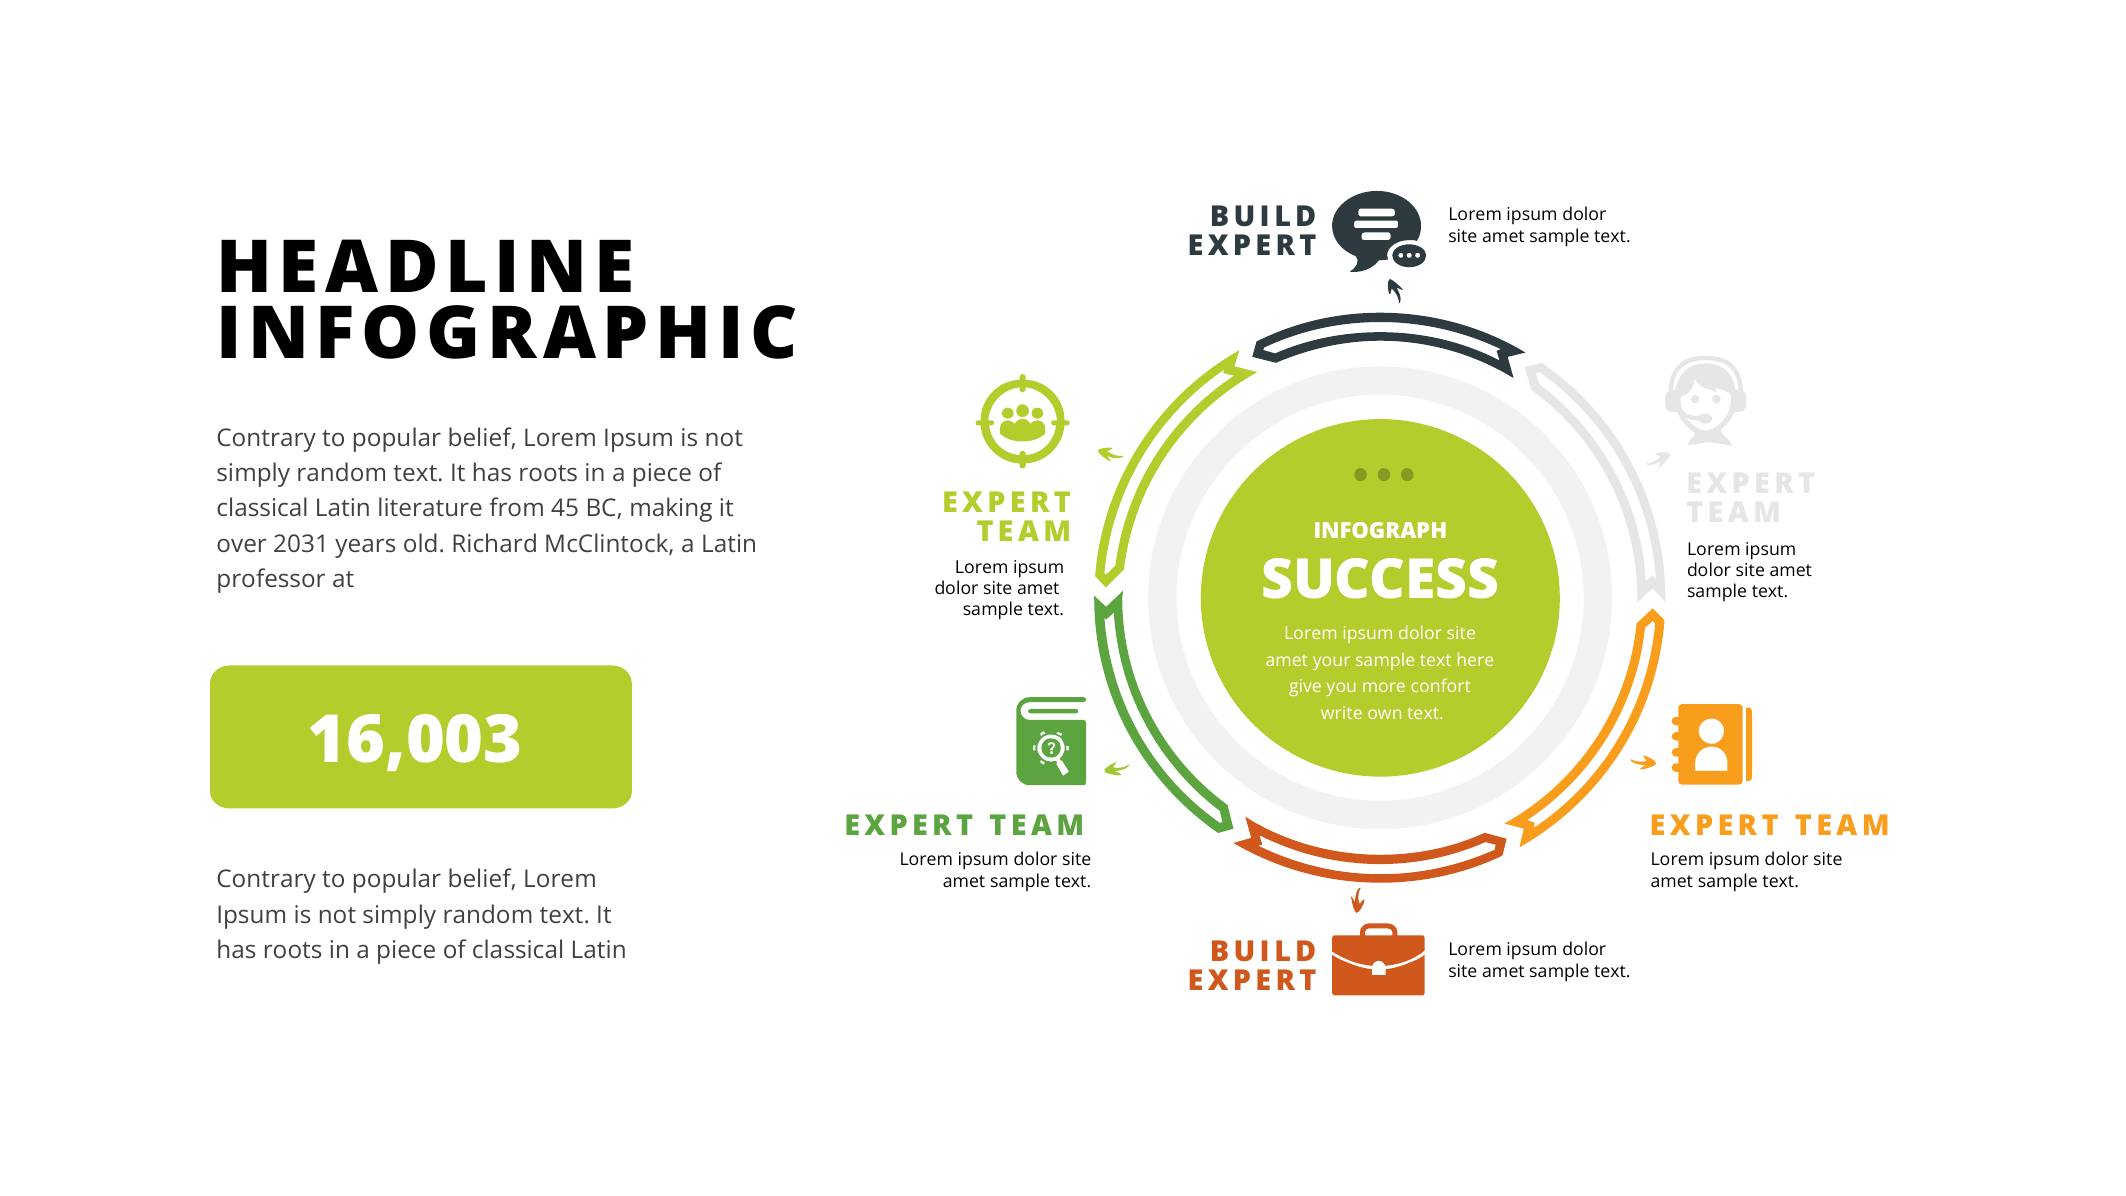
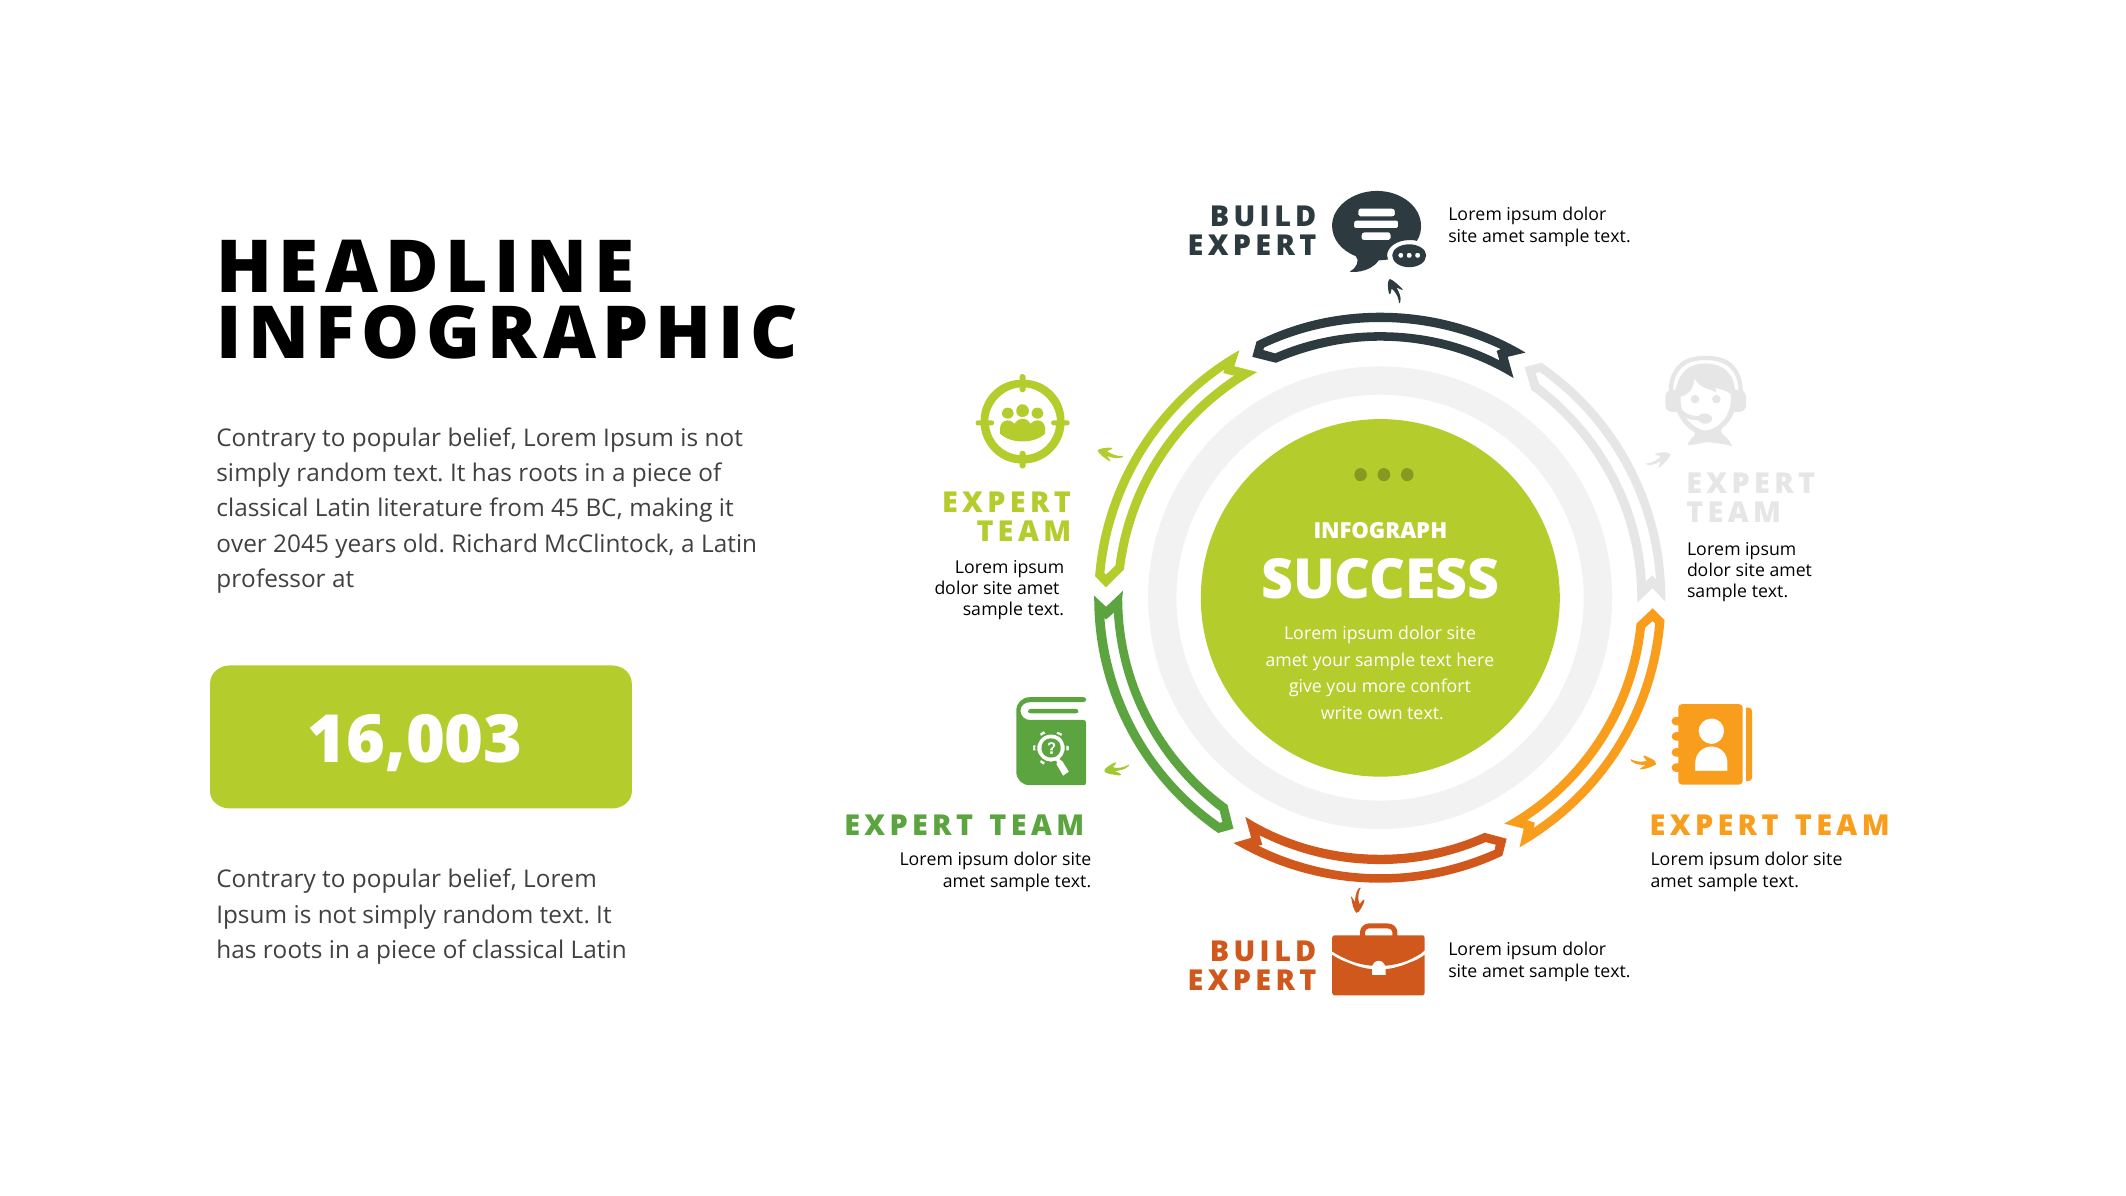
2031: 2031 -> 2045
